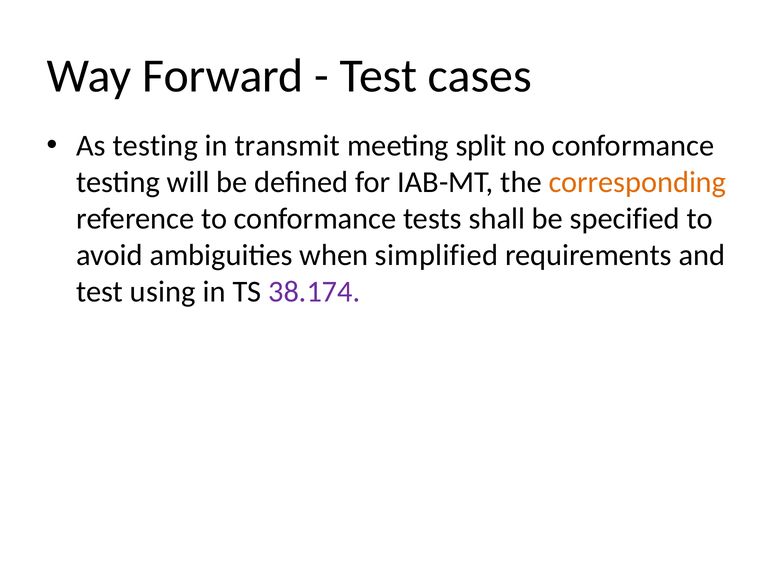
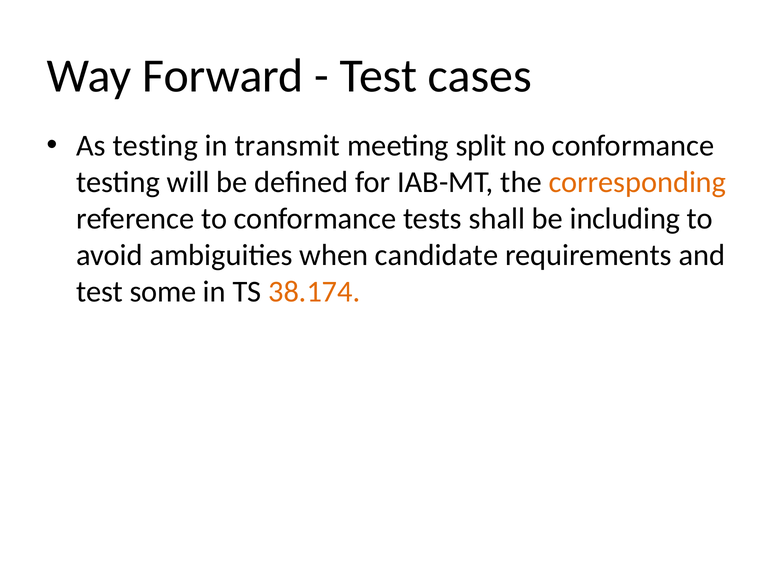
specified: specified -> including
simplified: simplified -> candidate
using: using -> some
38.174 colour: purple -> orange
